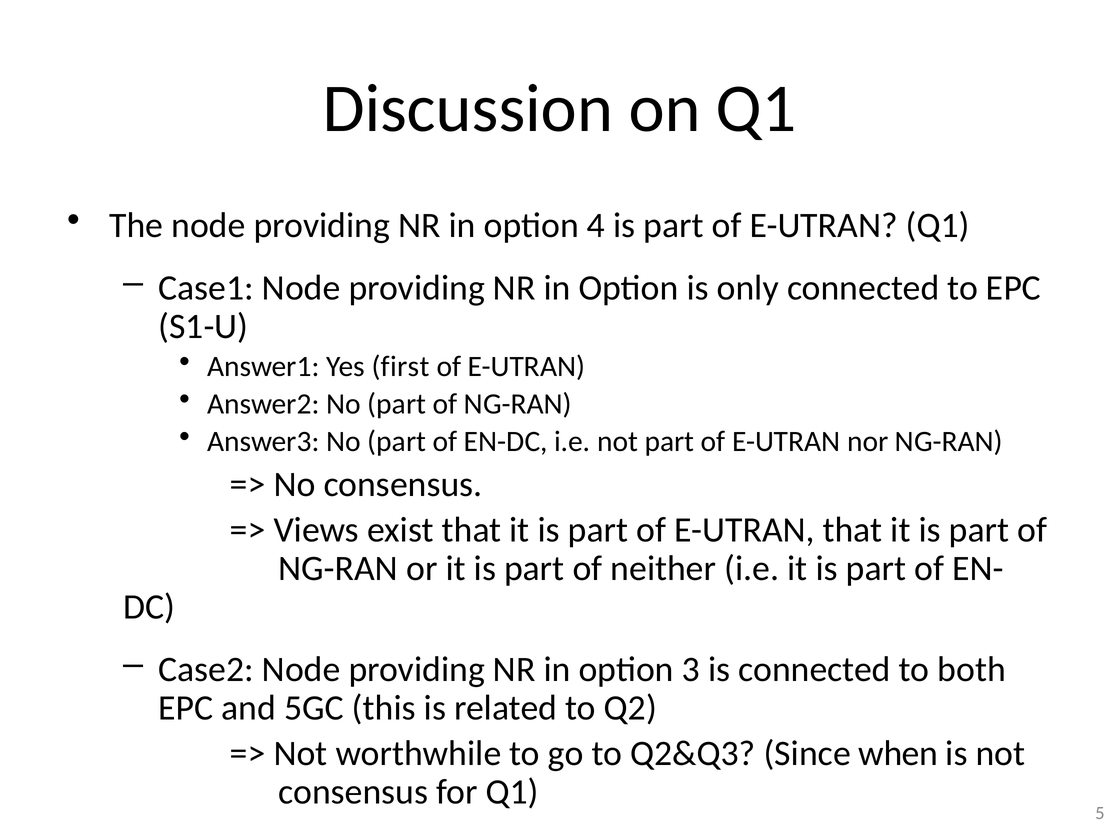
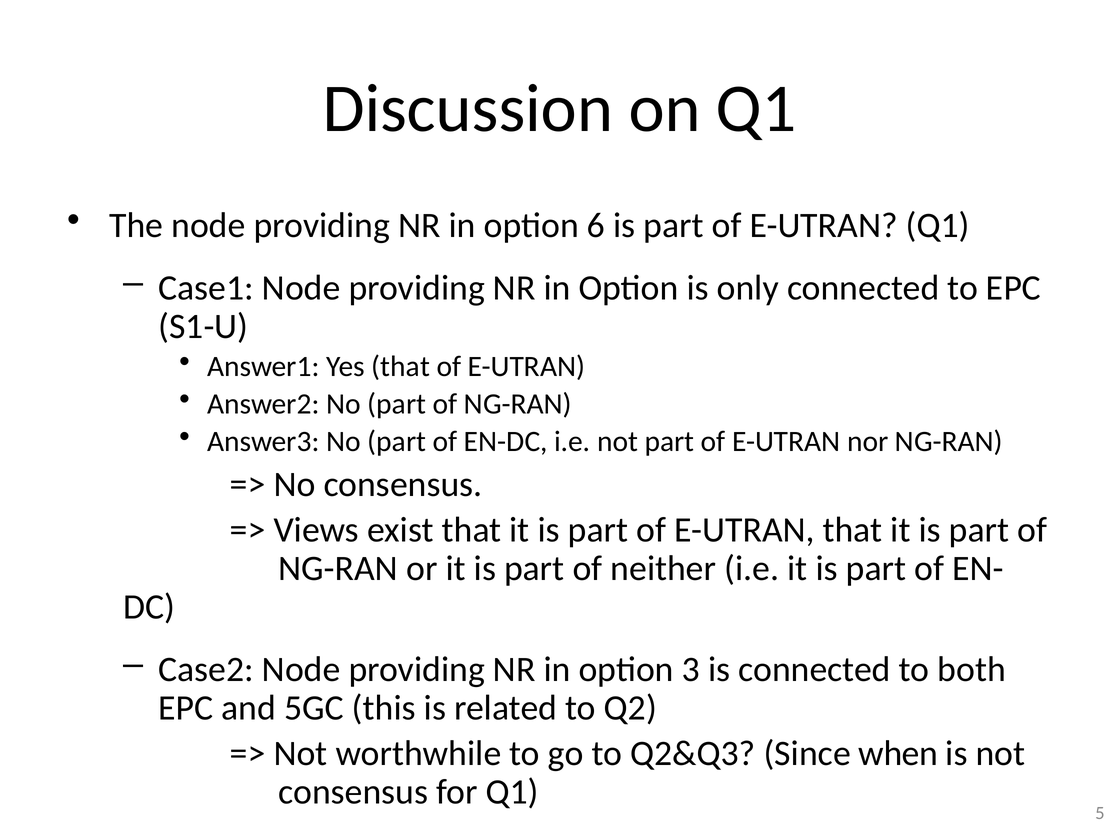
4: 4 -> 6
Yes first: first -> that
